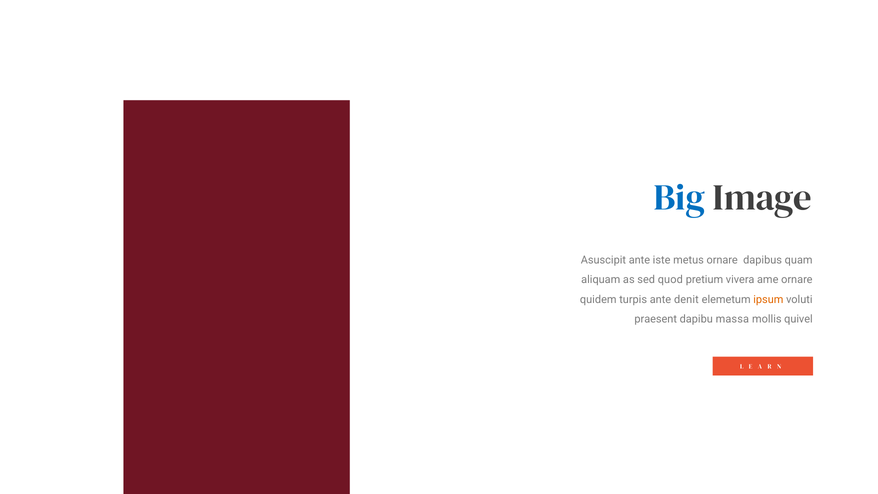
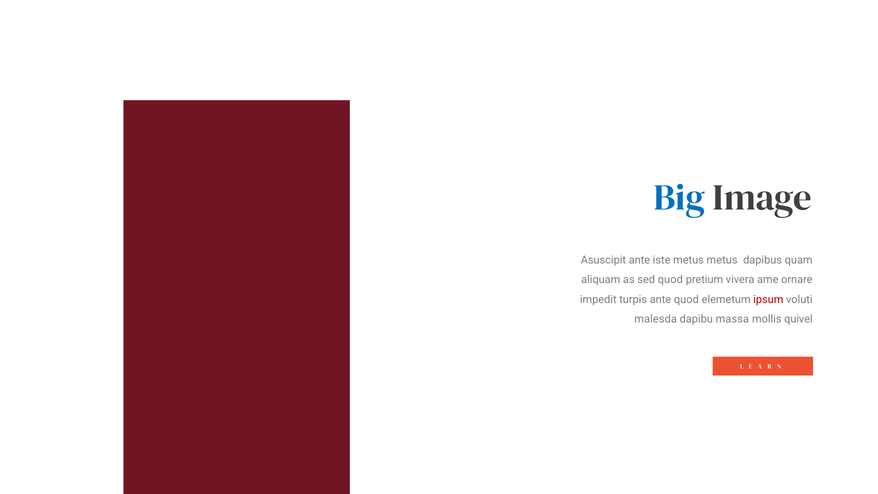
metus ornare: ornare -> metus
quidem: quidem -> impedit
ante denit: denit -> quod
ipsum colour: orange -> red
praesent: praesent -> malesda
